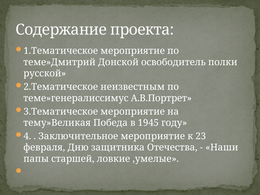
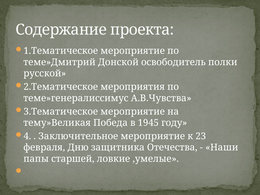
неизвестным: неизвестным -> мероприятия
А.В.Портрет: А.В.Портрет -> А.В.Чувства
